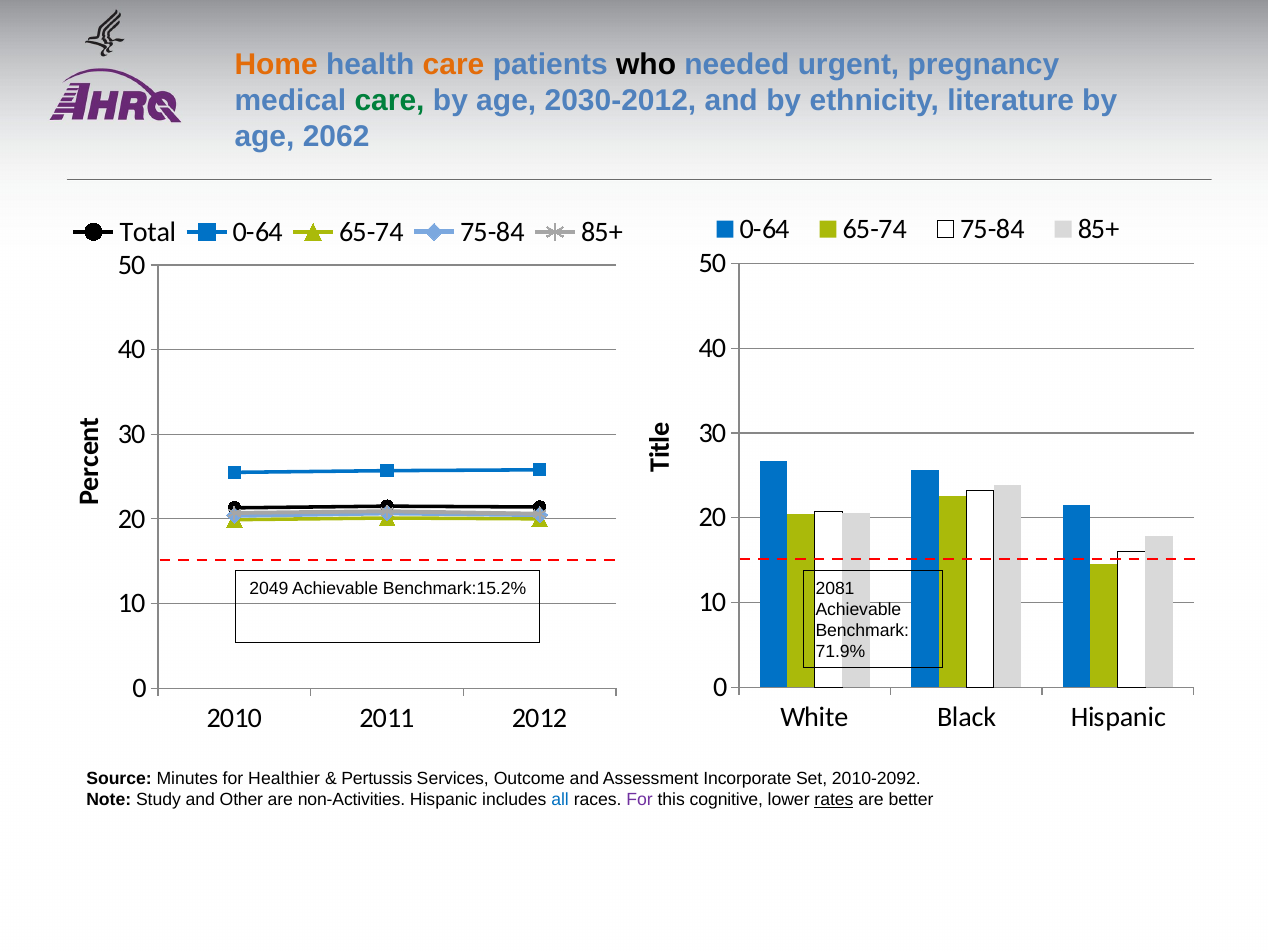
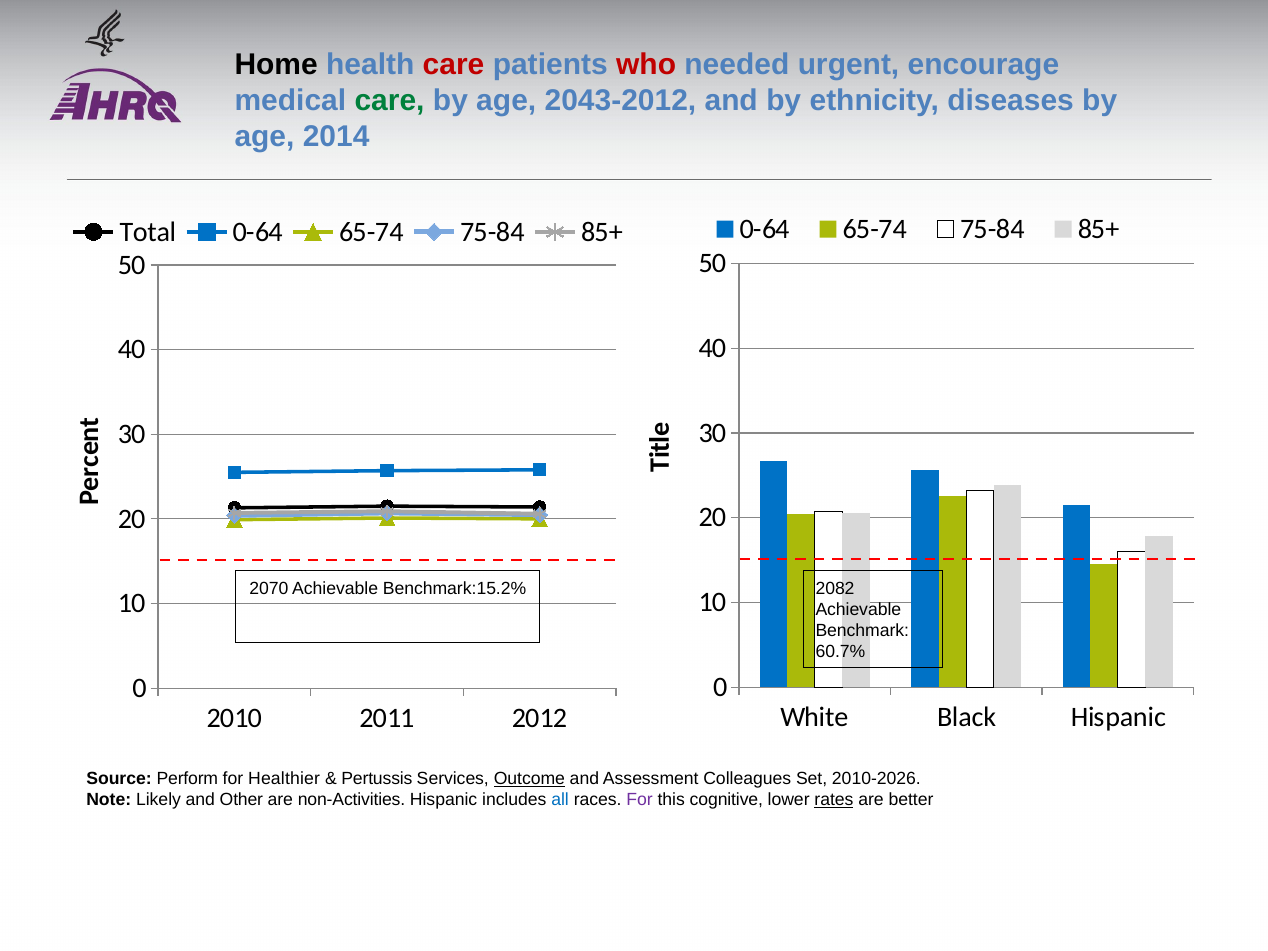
Home colour: orange -> black
care at (454, 64) colour: orange -> red
who colour: black -> red
pregnancy: pregnancy -> encourage
2030-2012: 2030-2012 -> 2043-2012
literature: literature -> diseases
2062: 2062 -> 2014
2049: 2049 -> 2070
2081: 2081 -> 2082
71.9%: 71.9% -> 60.7%
Minutes: Minutes -> Perform
Outcome underline: none -> present
Incorporate: Incorporate -> Colleagues
2010-2092: 2010-2092 -> 2010-2026
Study: Study -> Likely
